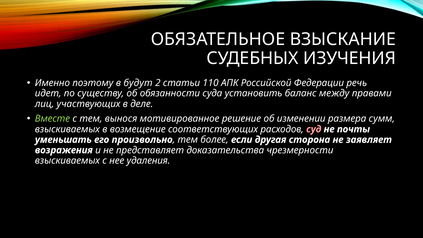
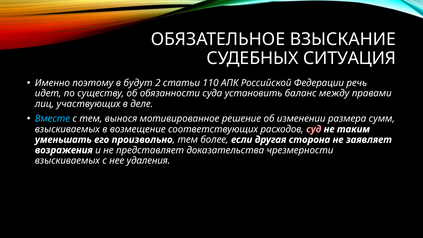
ИЗУЧЕНИЯ: ИЗУЧЕНИЯ -> СИТУАЦИЯ
Вместе colour: light green -> light blue
почты: почты -> таким
